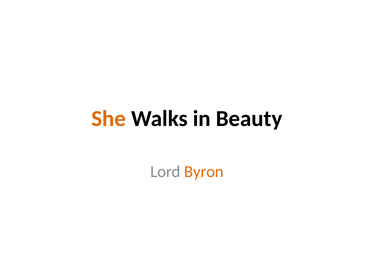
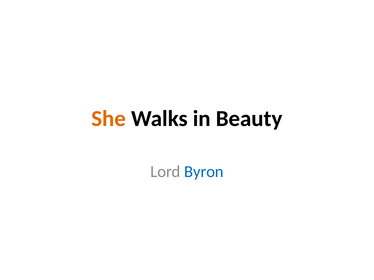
Byron colour: orange -> blue
